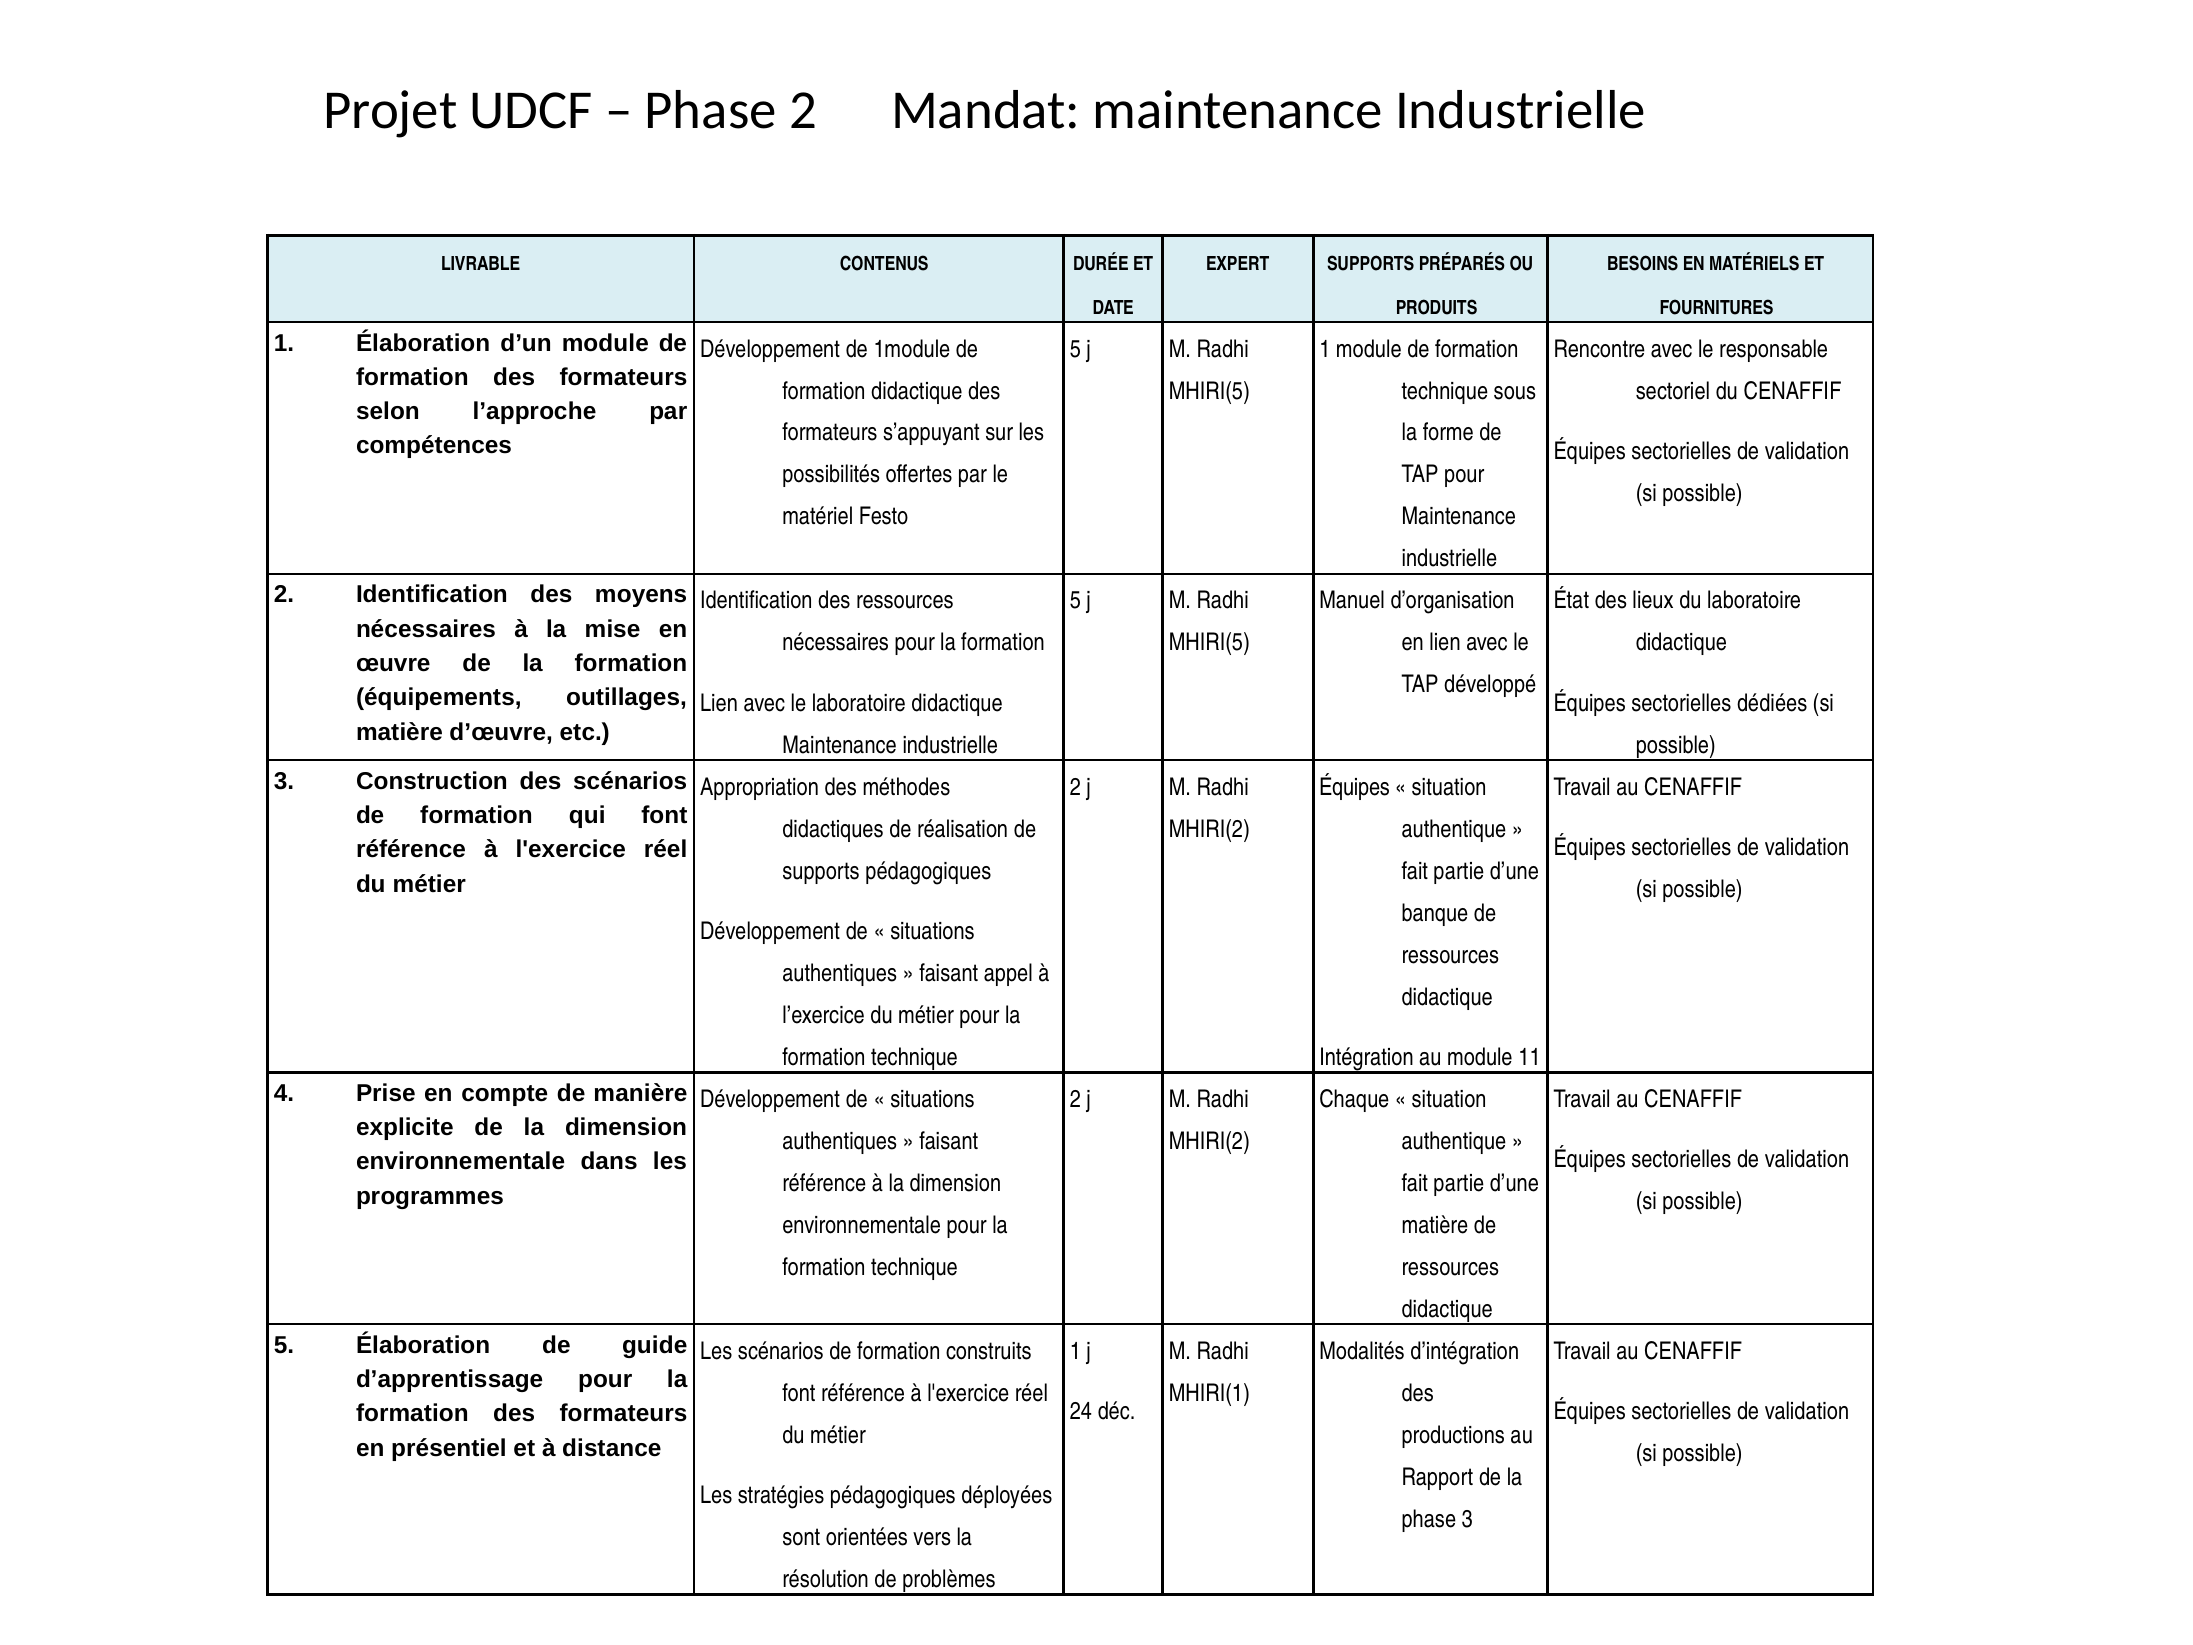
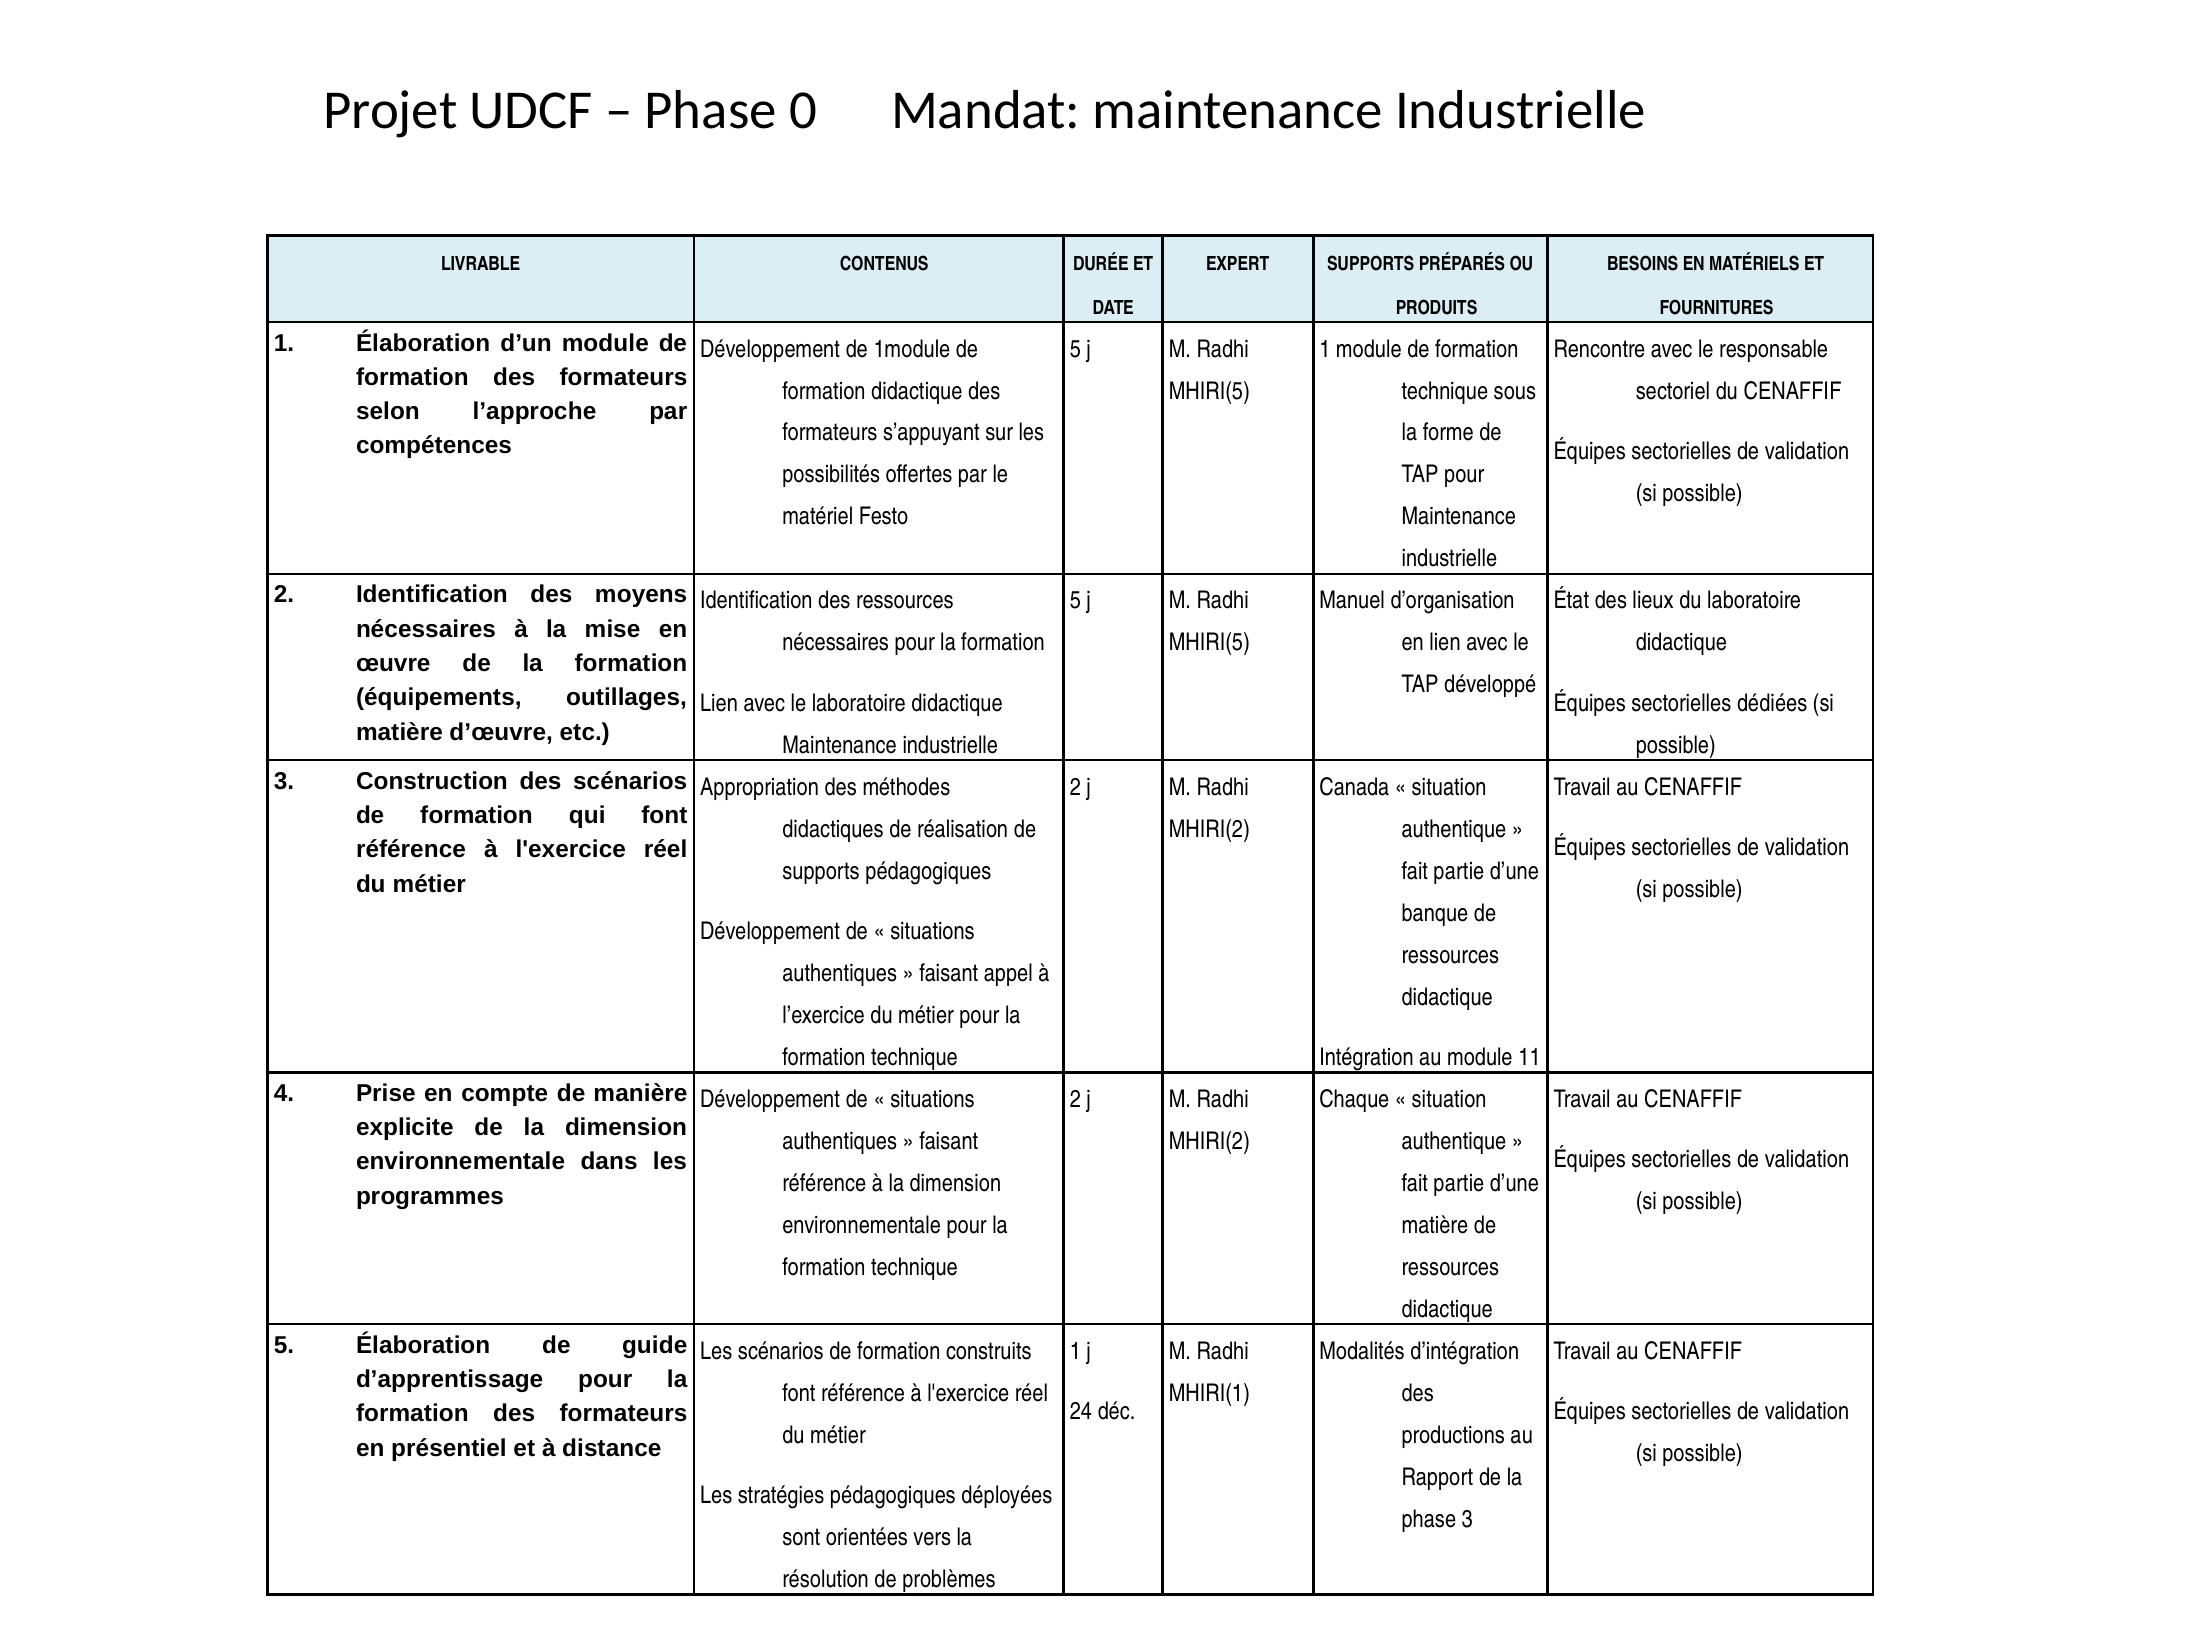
Phase 2: 2 -> 0
Équipes at (1355, 787): Équipes -> Canada
